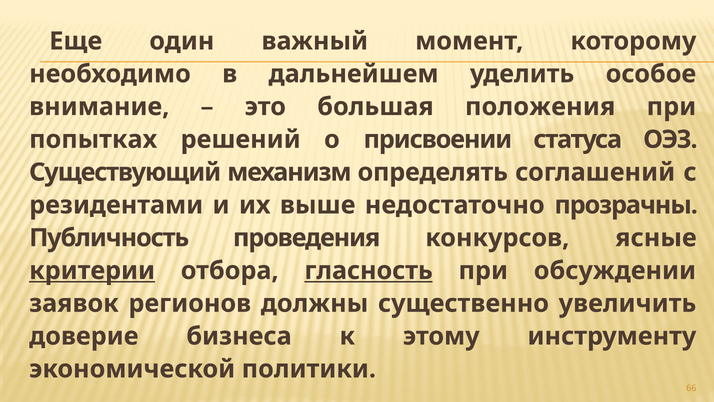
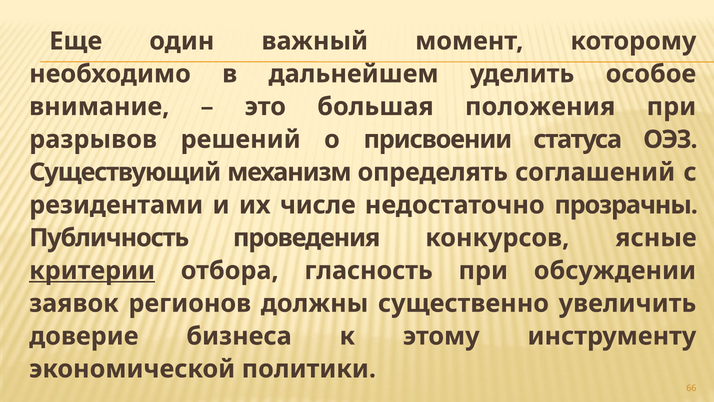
попытках: попытках -> разрывов
выше: выше -> числе
гласность underline: present -> none
